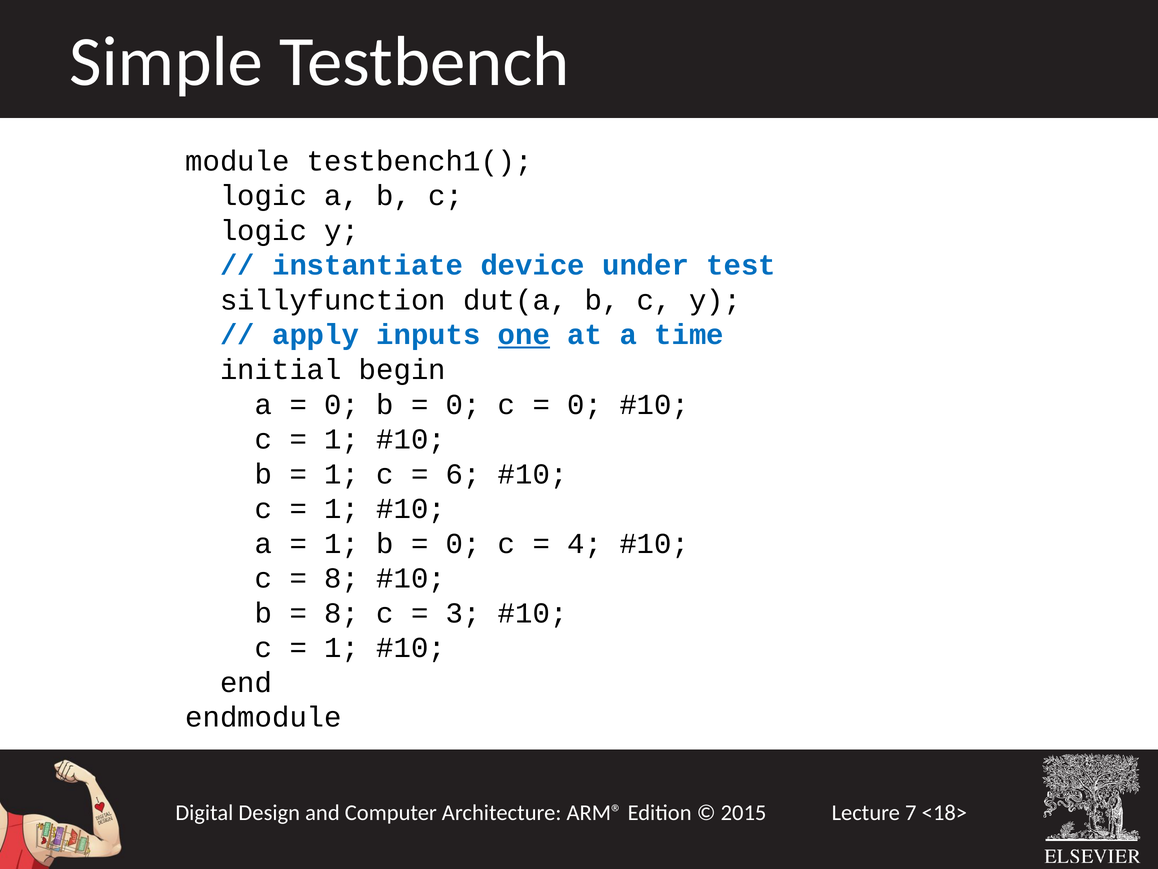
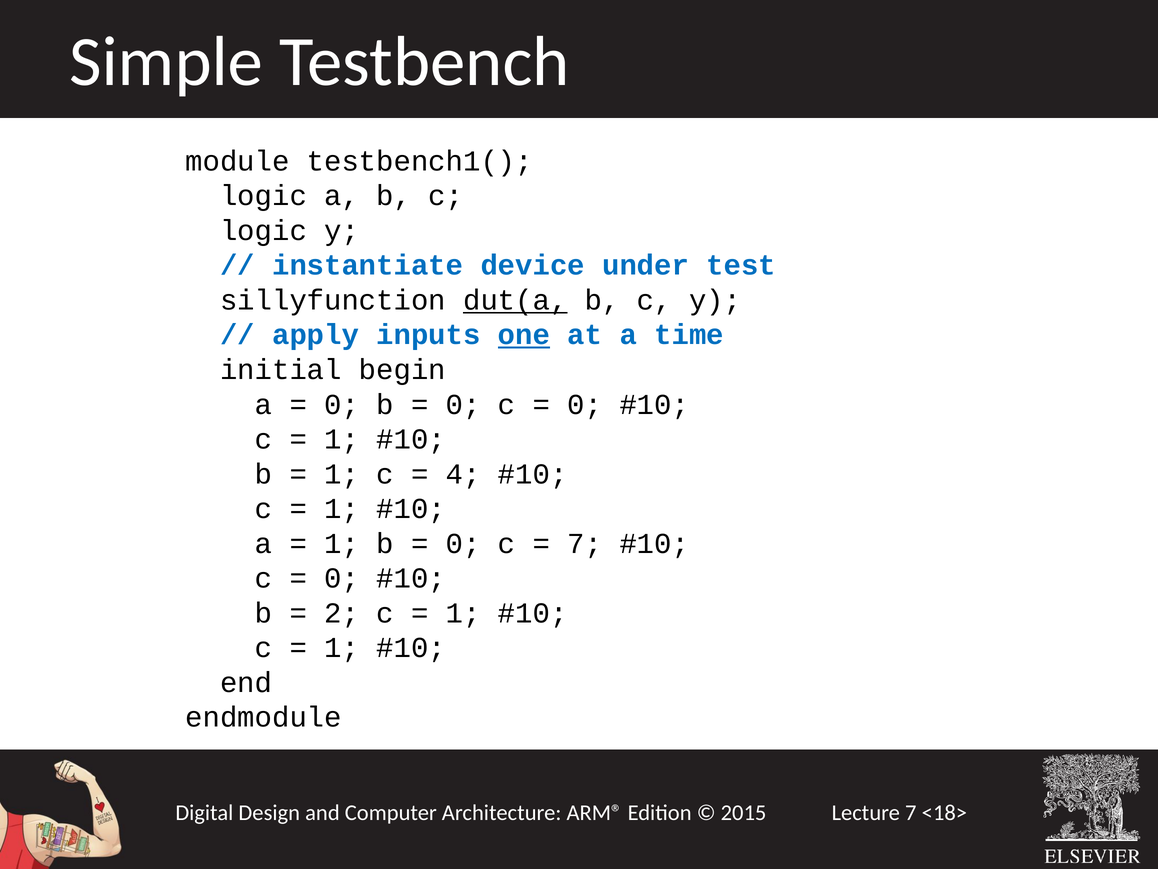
dut(a underline: none -> present
6: 6 -> 4
4 at (585, 543): 4 -> 7
8 at (342, 578): 8 -> 0
8 at (342, 613): 8 -> 2
3 at (463, 613): 3 -> 1
